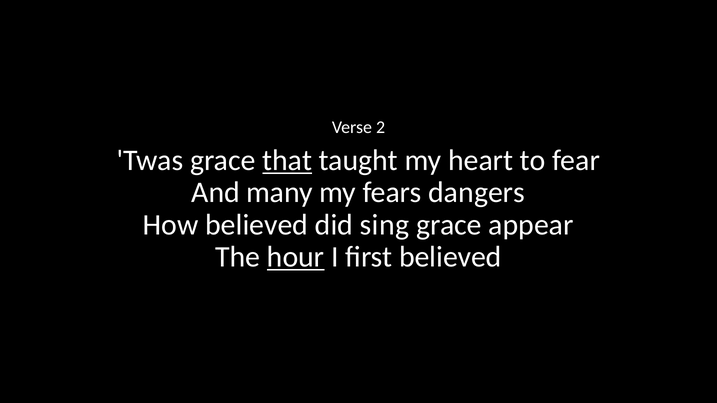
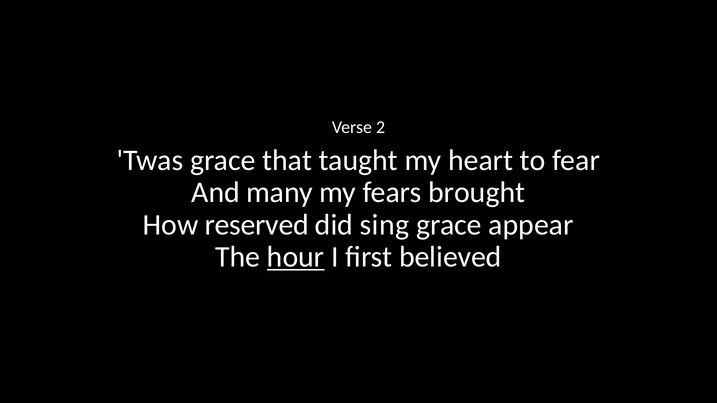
that underline: present -> none
dangers: dangers -> brought
How believed: believed -> reserved
